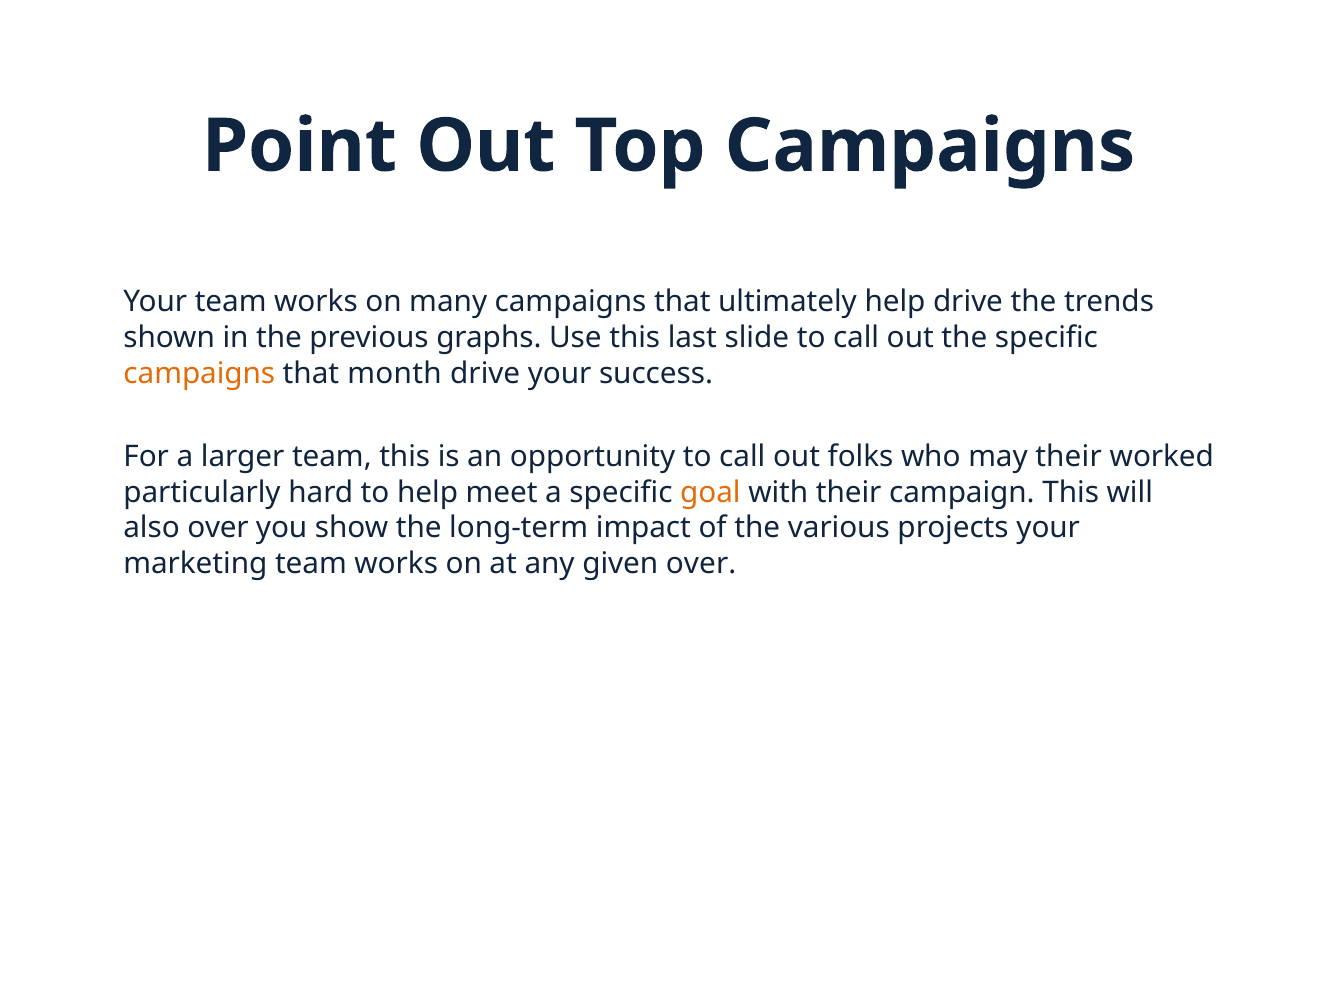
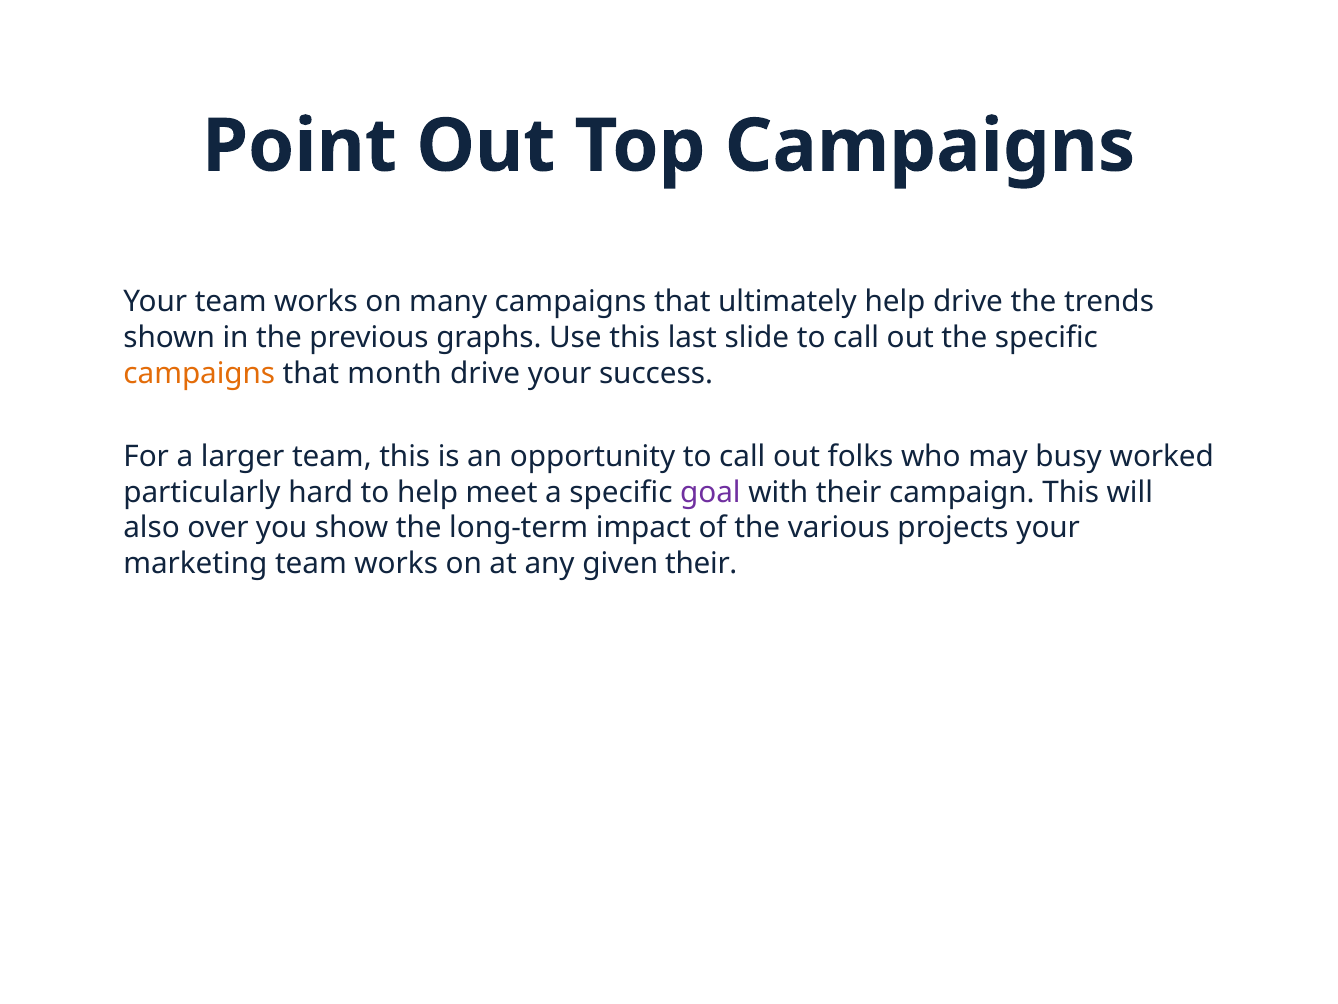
may their: their -> busy
goal colour: orange -> purple
given over: over -> their
